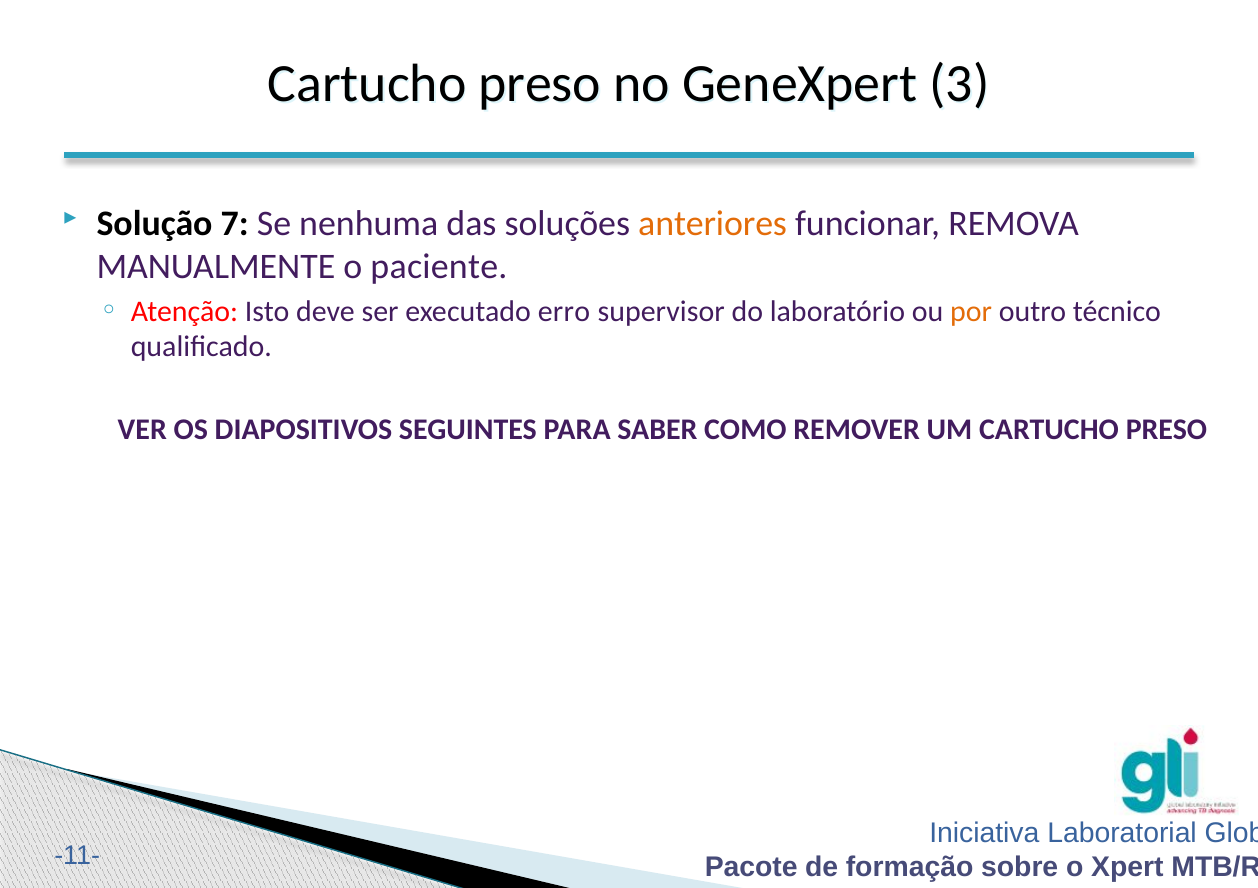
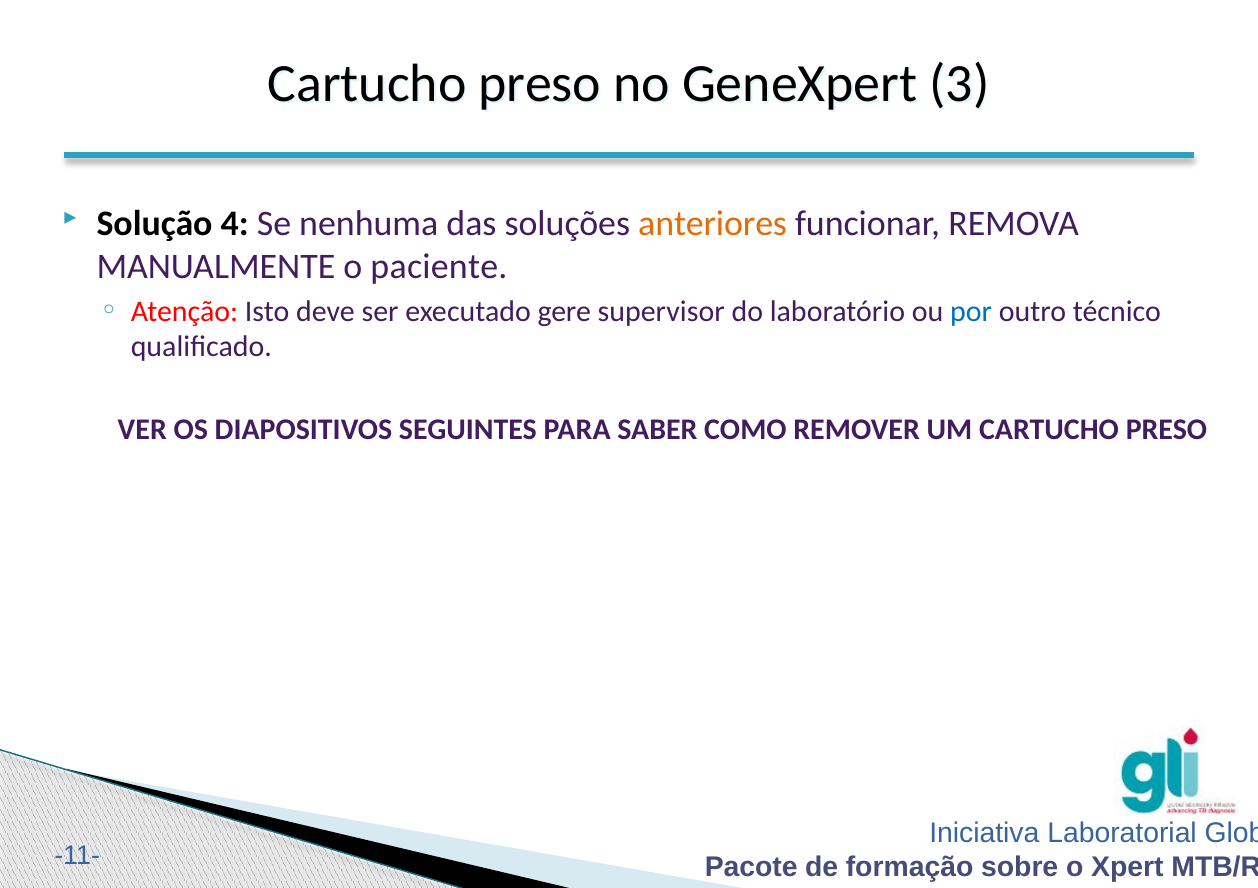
7: 7 -> 4
erro: erro -> gere
por colour: orange -> blue
